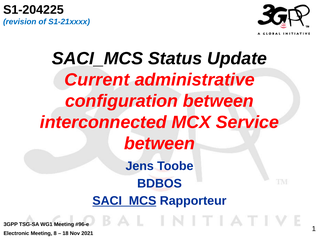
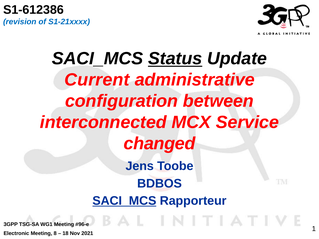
S1-204225: S1-204225 -> S1-612386
Status underline: none -> present
between at (160, 144): between -> changed
